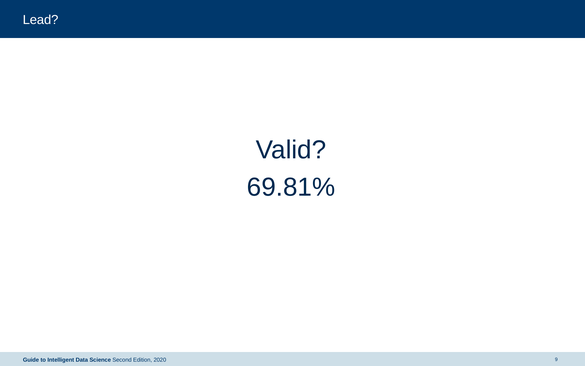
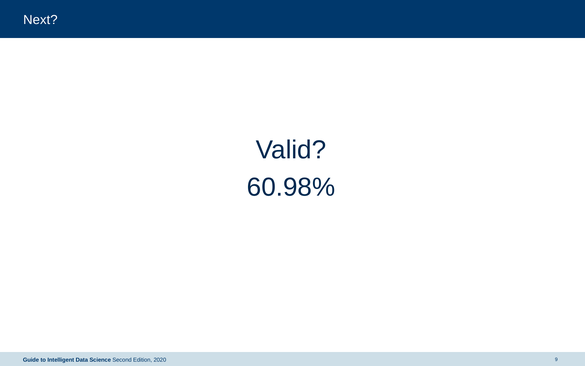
Lead: Lead -> Next
69.81%: 69.81% -> 60.98%
